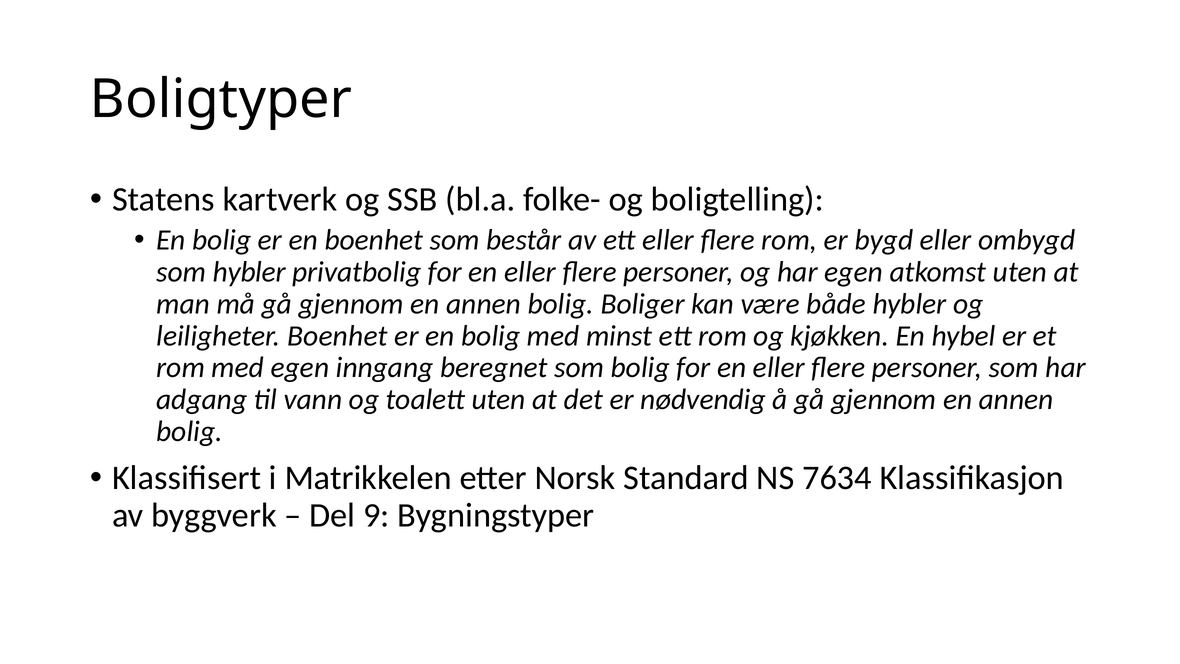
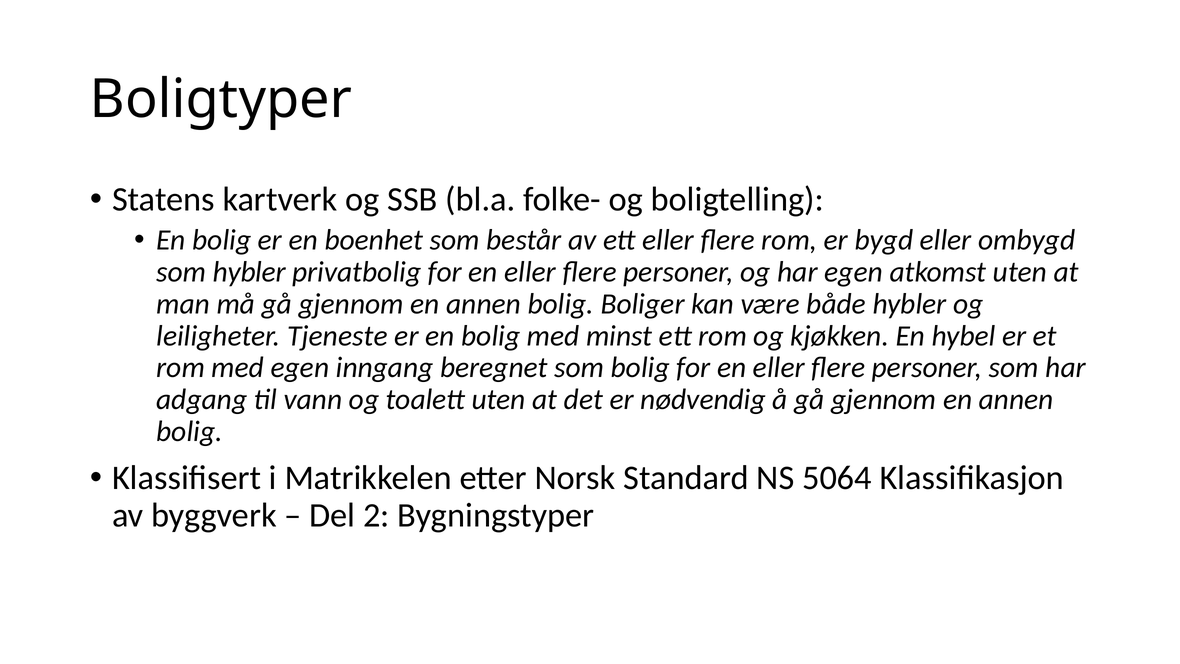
leiligheter Boenhet: Boenhet -> Tjeneste
7634: 7634 -> 5064
9: 9 -> 2
